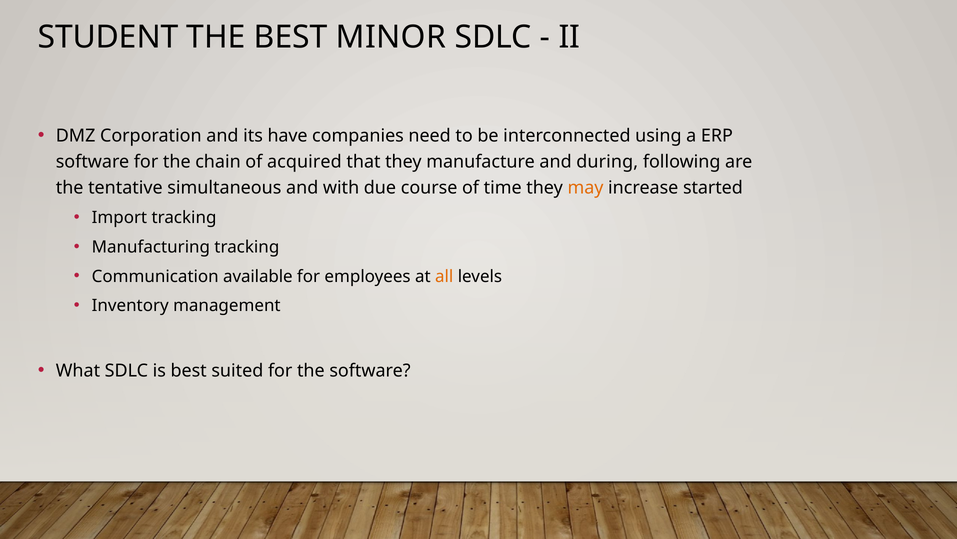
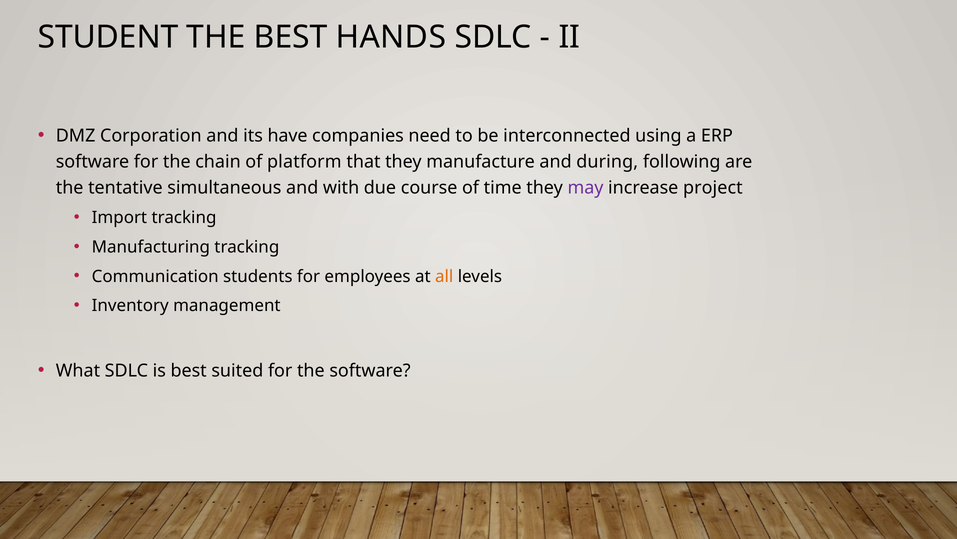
MINOR: MINOR -> HANDS
acquired: acquired -> platform
may colour: orange -> purple
started: started -> project
available: available -> students
